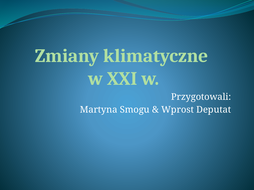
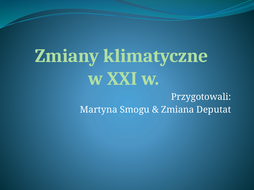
Wprost: Wprost -> Zmiana
